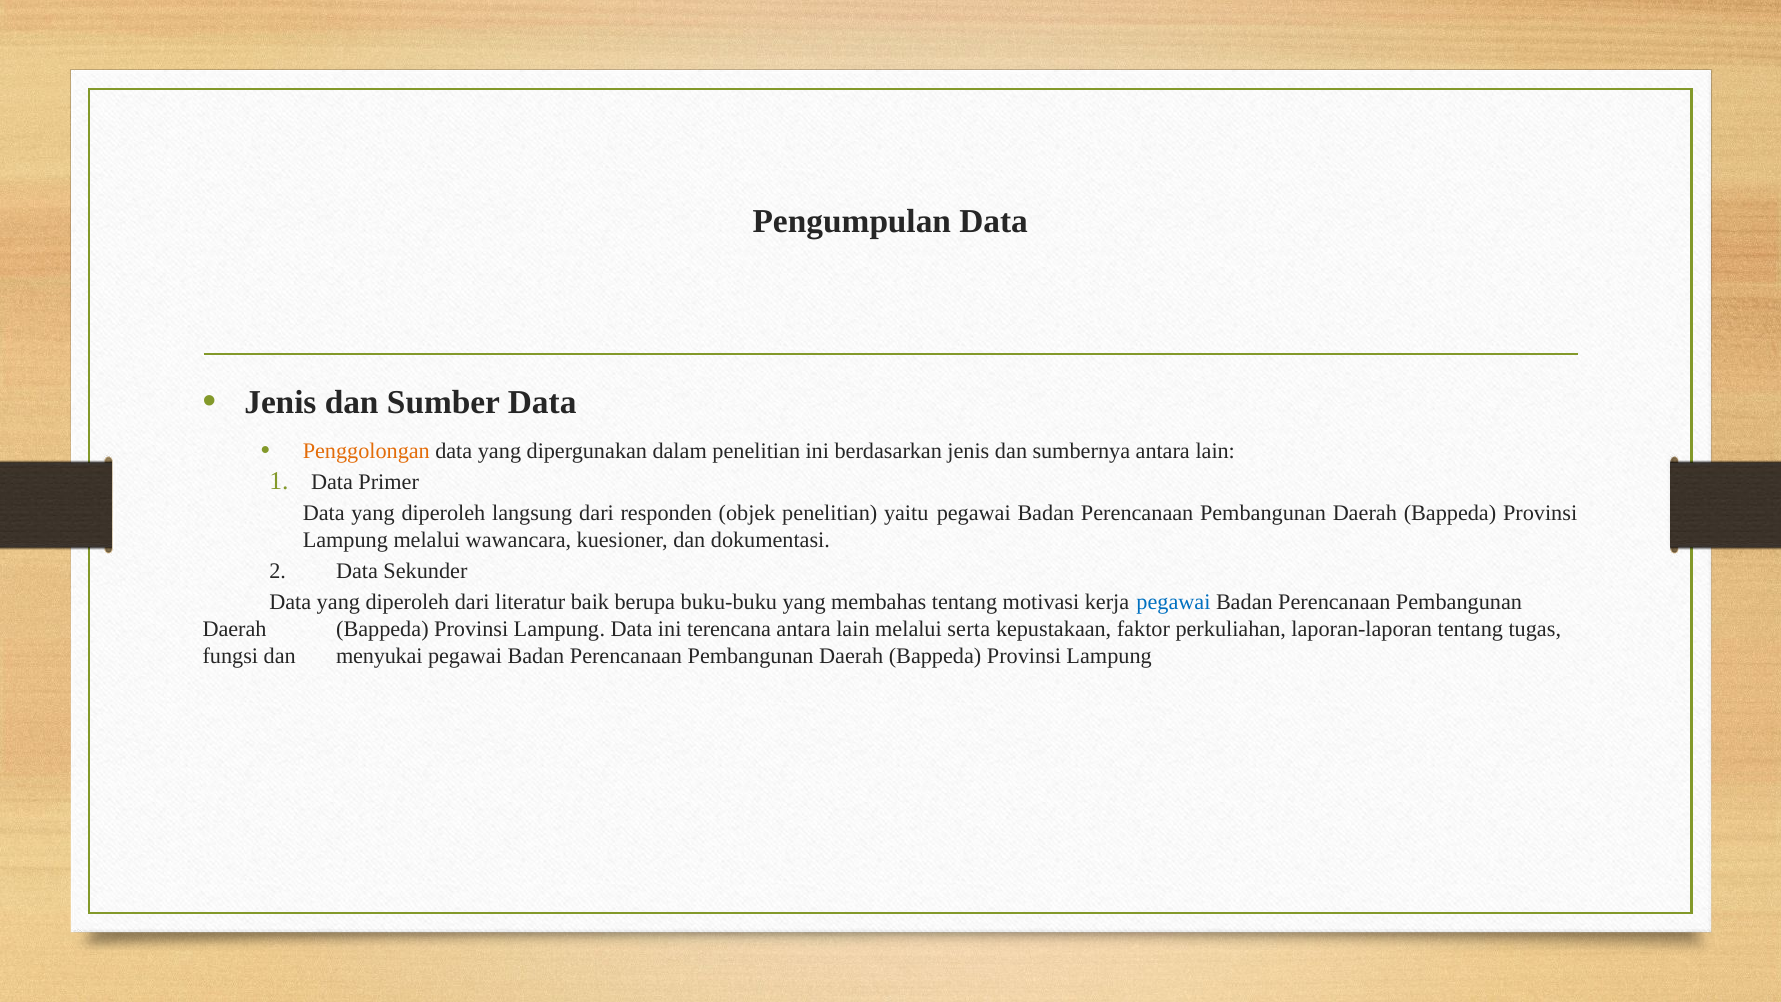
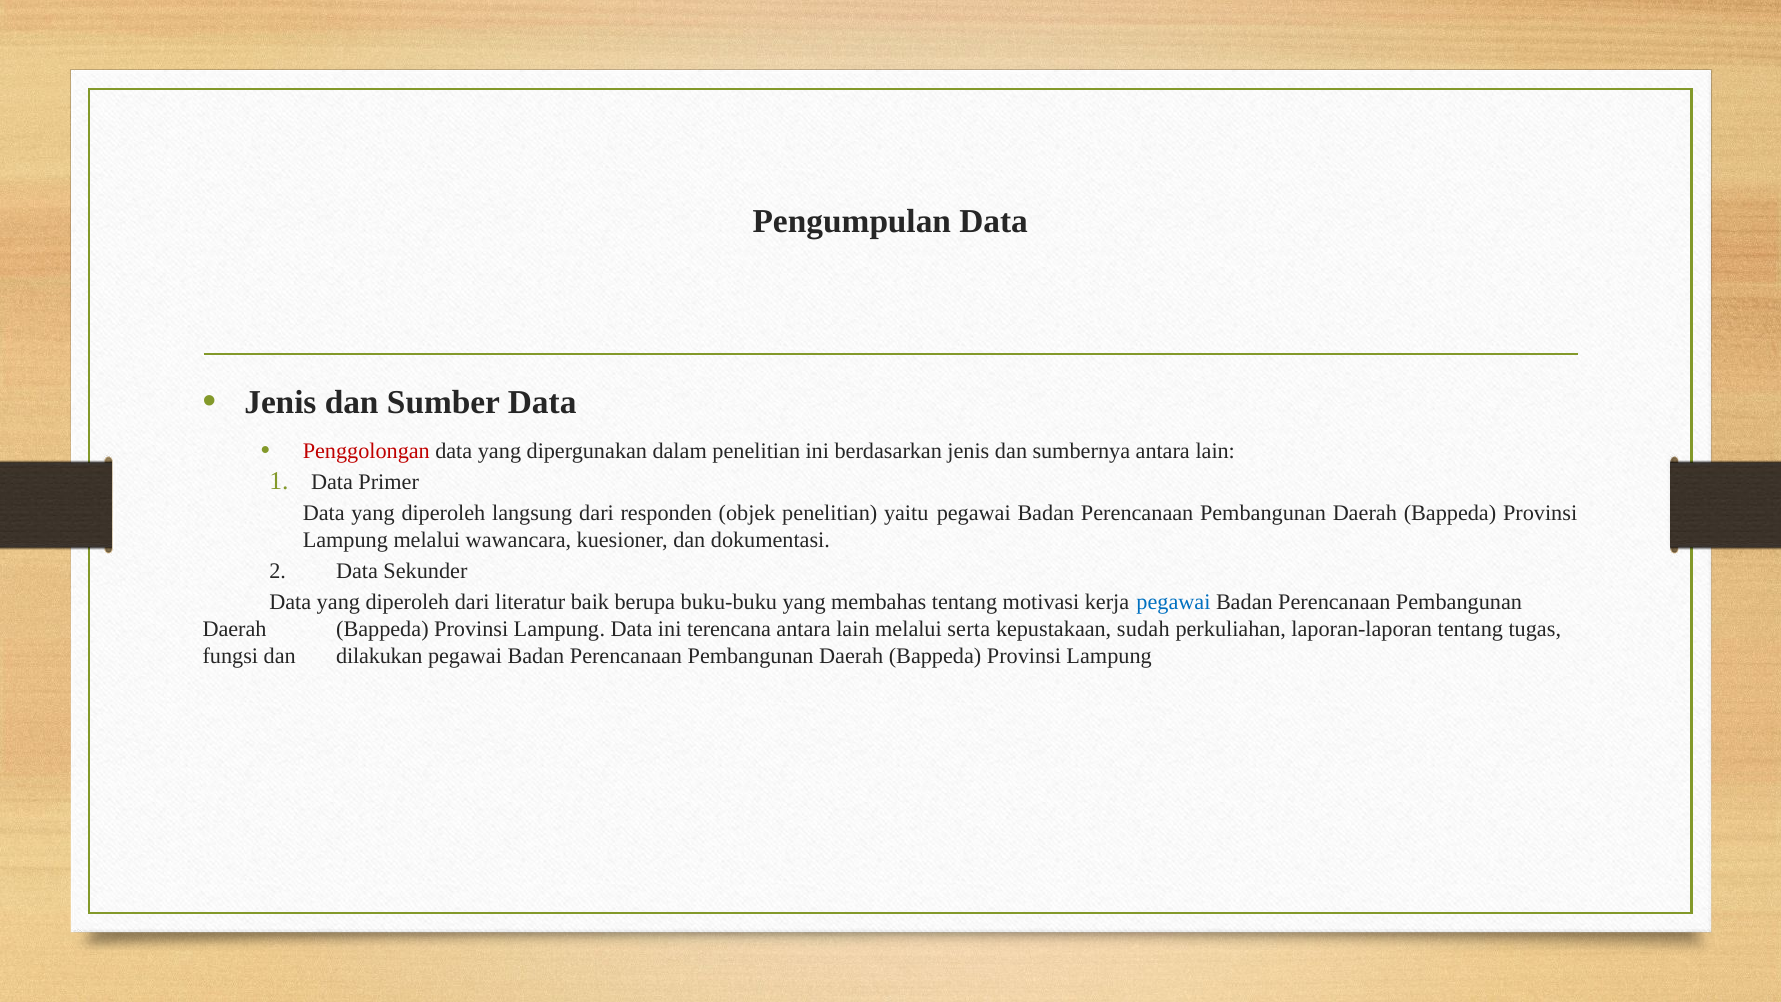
Penggolongan colour: orange -> red
faktor: faktor -> sudah
menyukai: menyukai -> dilakukan
